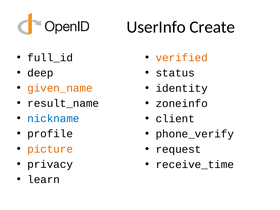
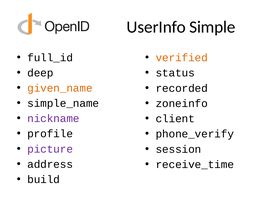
Create: Create -> Simple
identity: identity -> recorded
result_name: result_name -> simple_name
nickname colour: blue -> purple
picture colour: orange -> purple
request: request -> session
privacy: privacy -> address
learn: learn -> build
